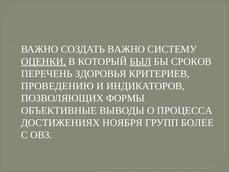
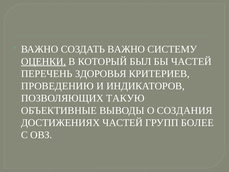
БЫЛ underline: present -> none
БЫ СРОКОВ: СРОКОВ -> ЧАСТЕЙ
ФОРМЫ: ФОРМЫ -> ТАКУЮ
ПРОЦЕССА: ПРОЦЕССА -> СОЗДАНИЯ
ДОСТИЖЕНИЯХ НОЯБРЯ: НОЯБРЯ -> ЧАСТЕЙ
